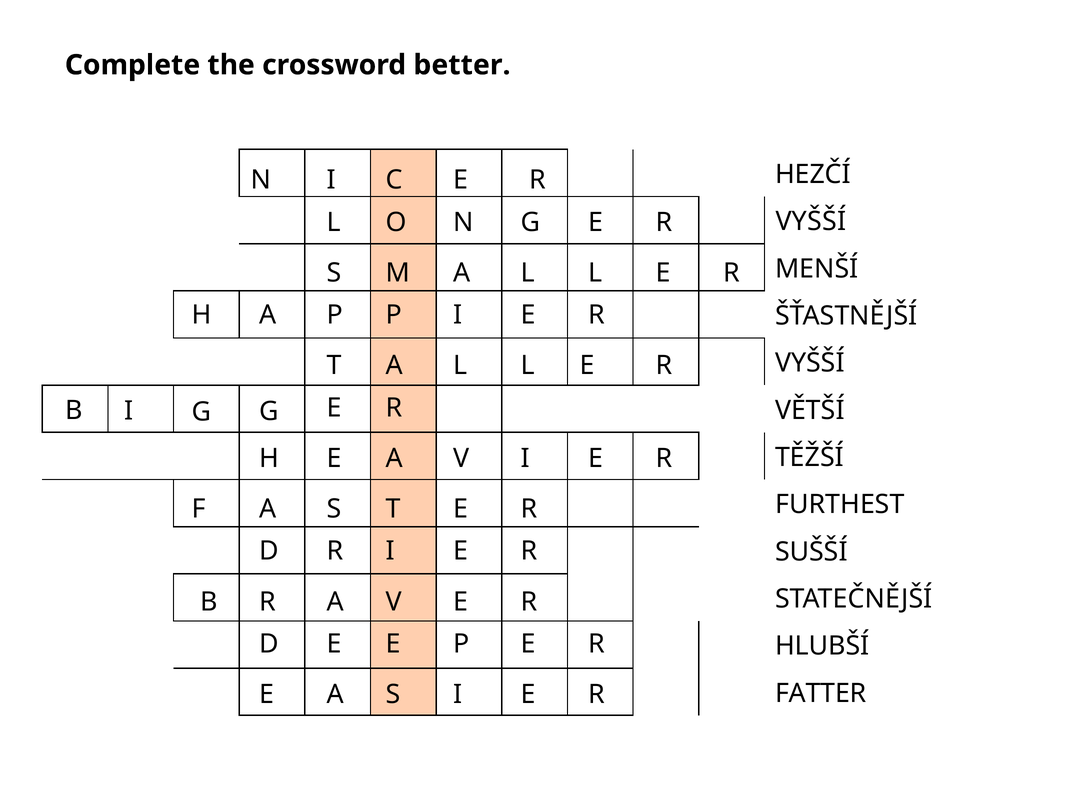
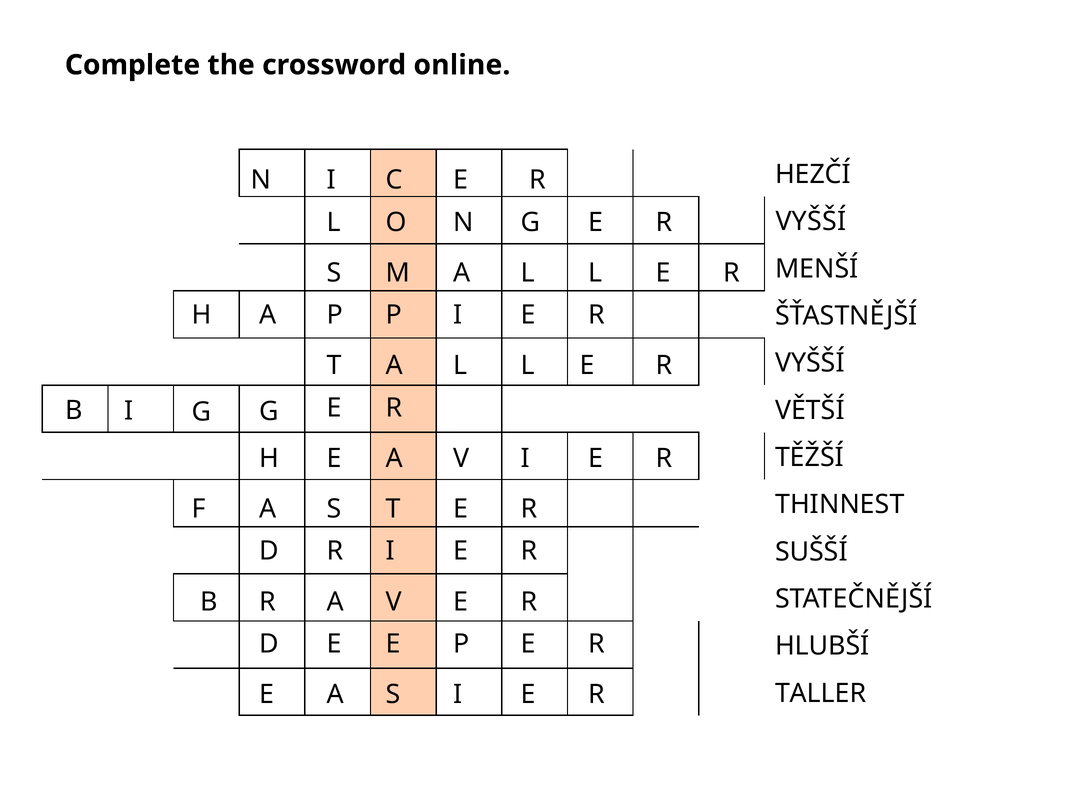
better: better -> online
FURTHEST: FURTHEST -> THINNEST
FATTER: FATTER -> TALLER
